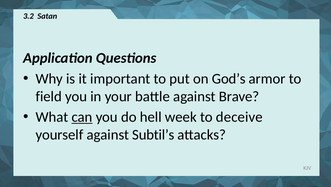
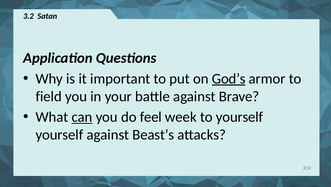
God’s underline: none -> present
hell: hell -> feel
to deceive: deceive -> yourself
Subtil’s: Subtil’s -> Beast’s
